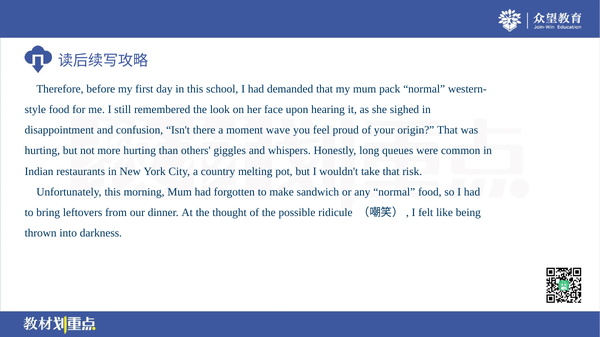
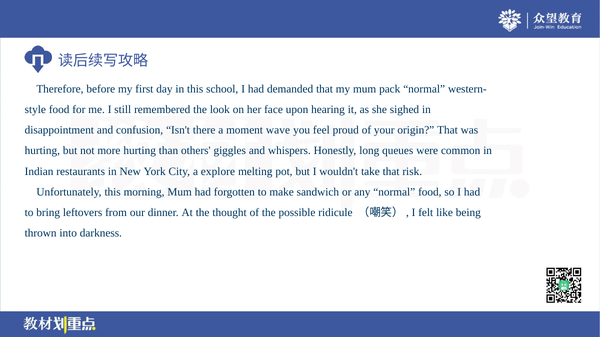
country: country -> explore
